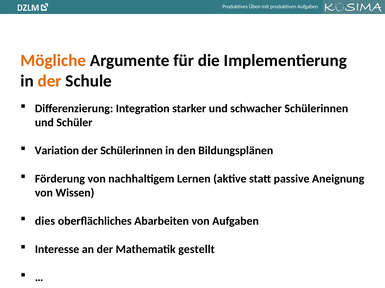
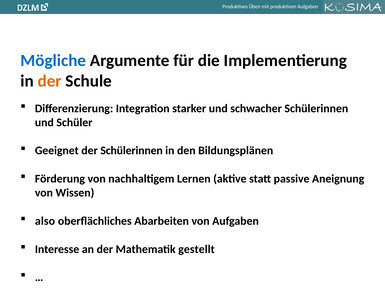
Mögliche colour: orange -> blue
Variation: Variation -> Geeignet
dies: dies -> also
